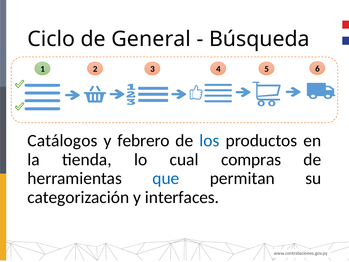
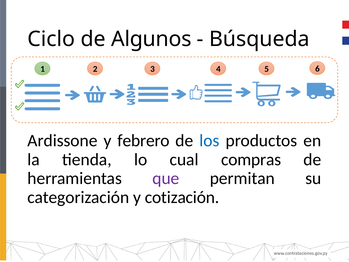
General: General -> Algunos
Catálogos: Catálogos -> Ardissone
que colour: blue -> purple
interfaces: interfaces -> cotización
